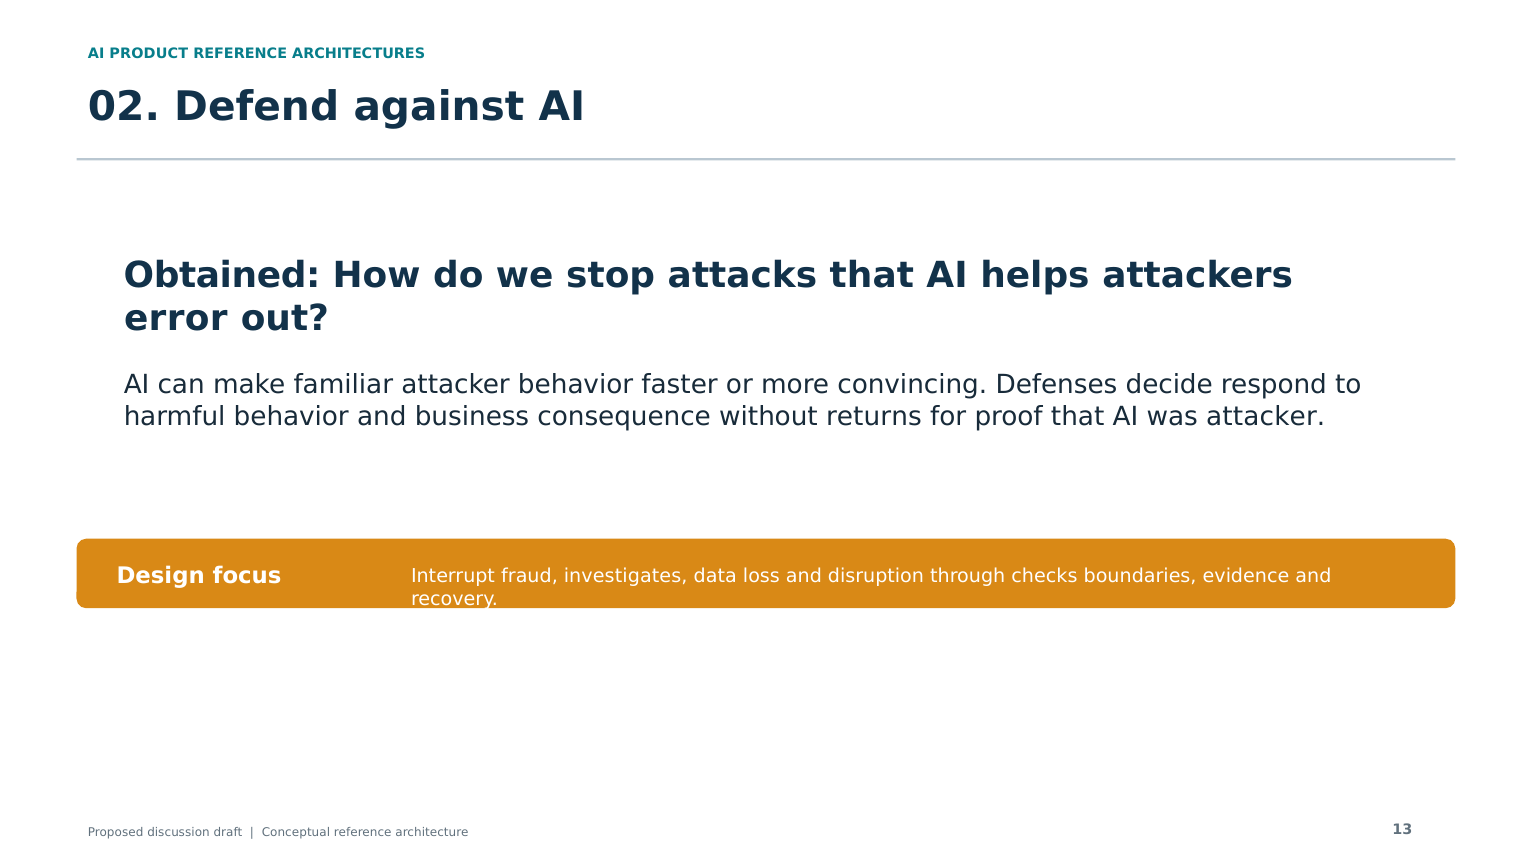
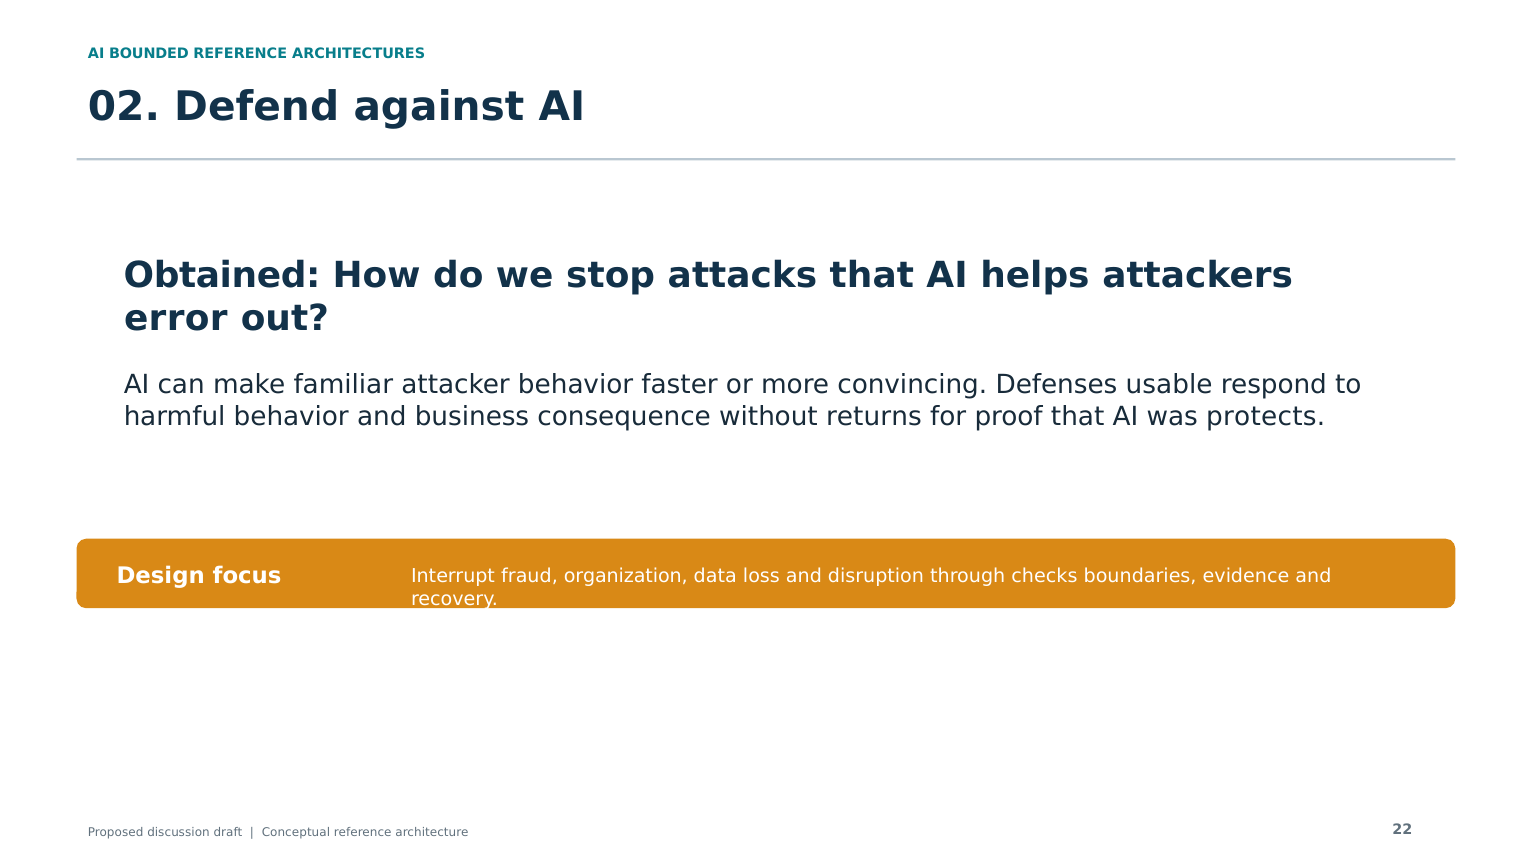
PRODUCT: PRODUCT -> BOUNDED
decide: decide -> usable
was attacker: attacker -> protects
investigates: investigates -> organization
13: 13 -> 22
